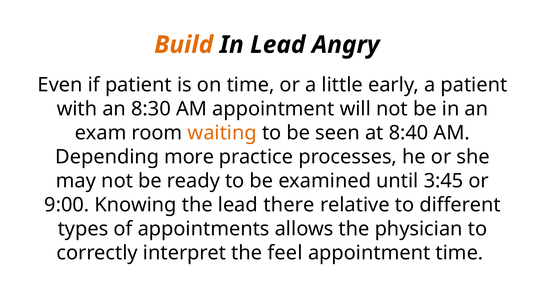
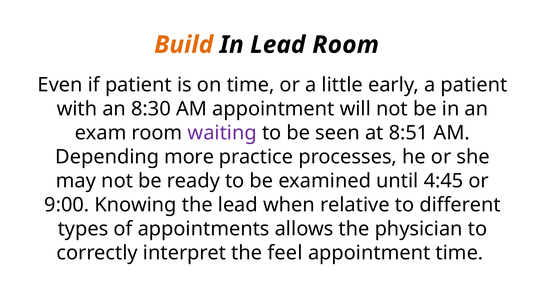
Lead Angry: Angry -> Room
waiting colour: orange -> purple
8:40: 8:40 -> 8:51
3:45: 3:45 -> 4:45
there: there -> when
